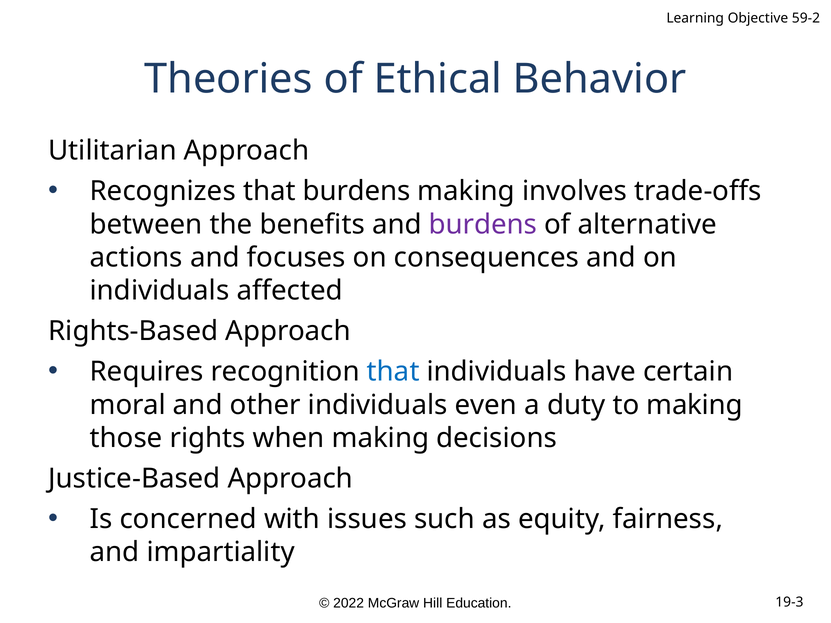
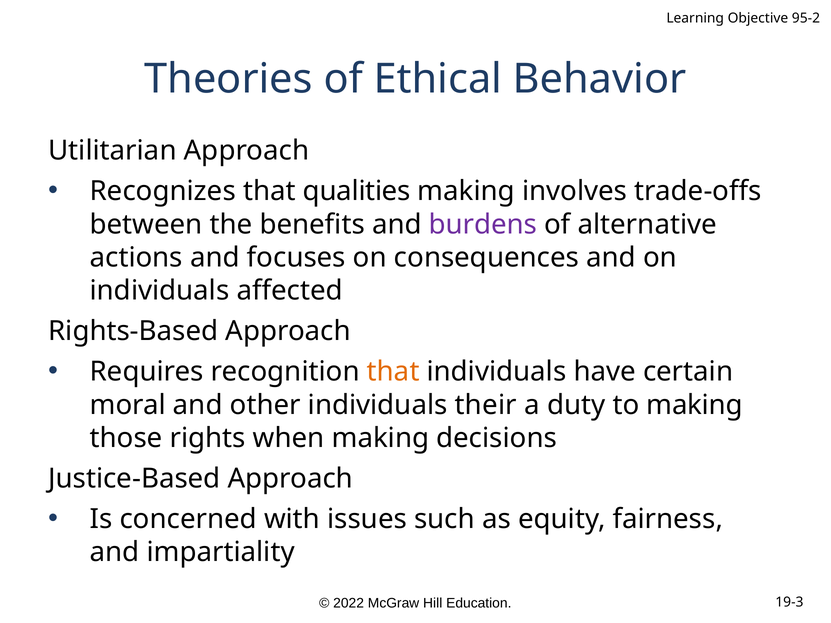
59-2: 59-2 -> 95-2
that burdens: burdens -> qualities
that at (393, 372) colour: blue -> orange
even: even -> their
